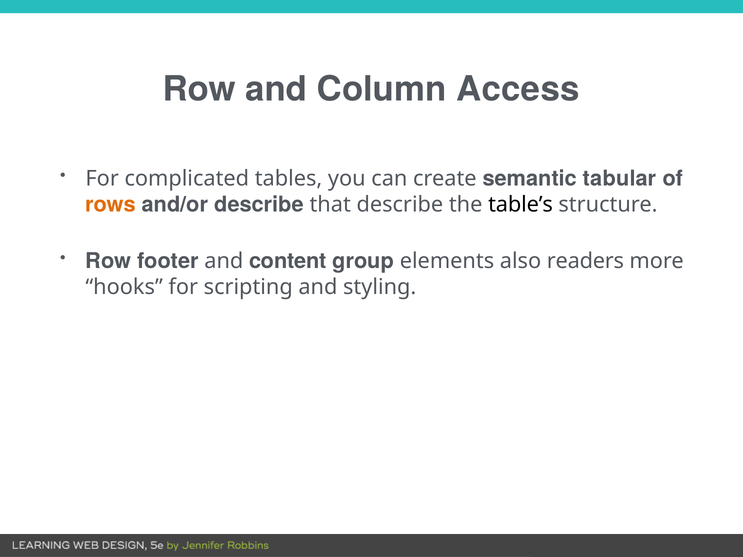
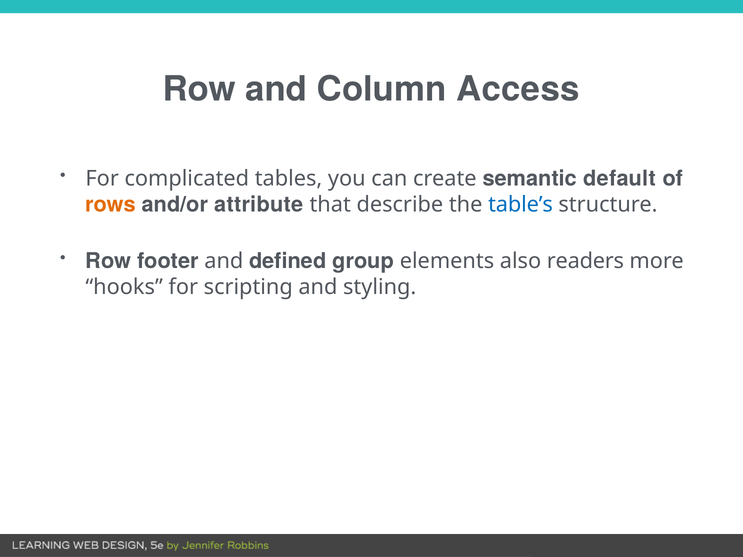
tabular: tabular -> default
and/or describe: describe -> attribute
table’s colour: black -> blue
content: content -> defined
